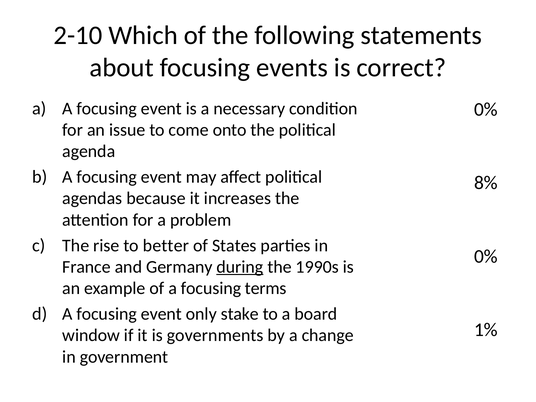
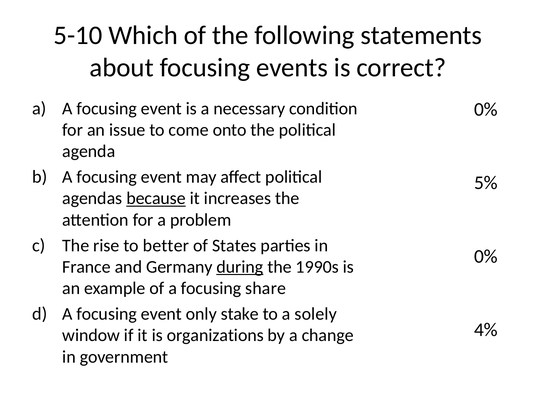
2-10: 2-10 -> 5-10
8%: 8% -> 5%
because underline: none -> present
terms: terms -> share
board: board -> solely
1%: 1% -> 4%
governments: governments -> organizations
